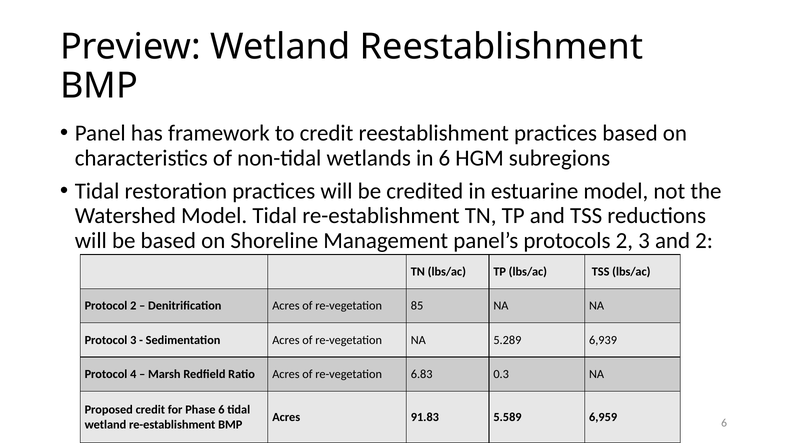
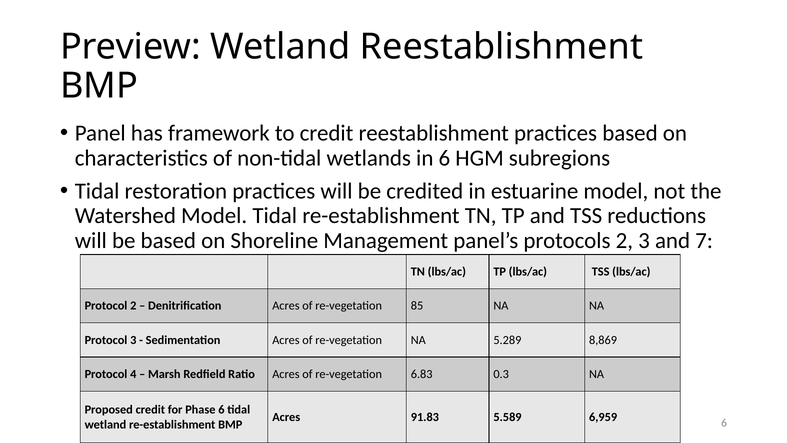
and 2: 2 -> 7
6,939: 6,939 -> 8,869
